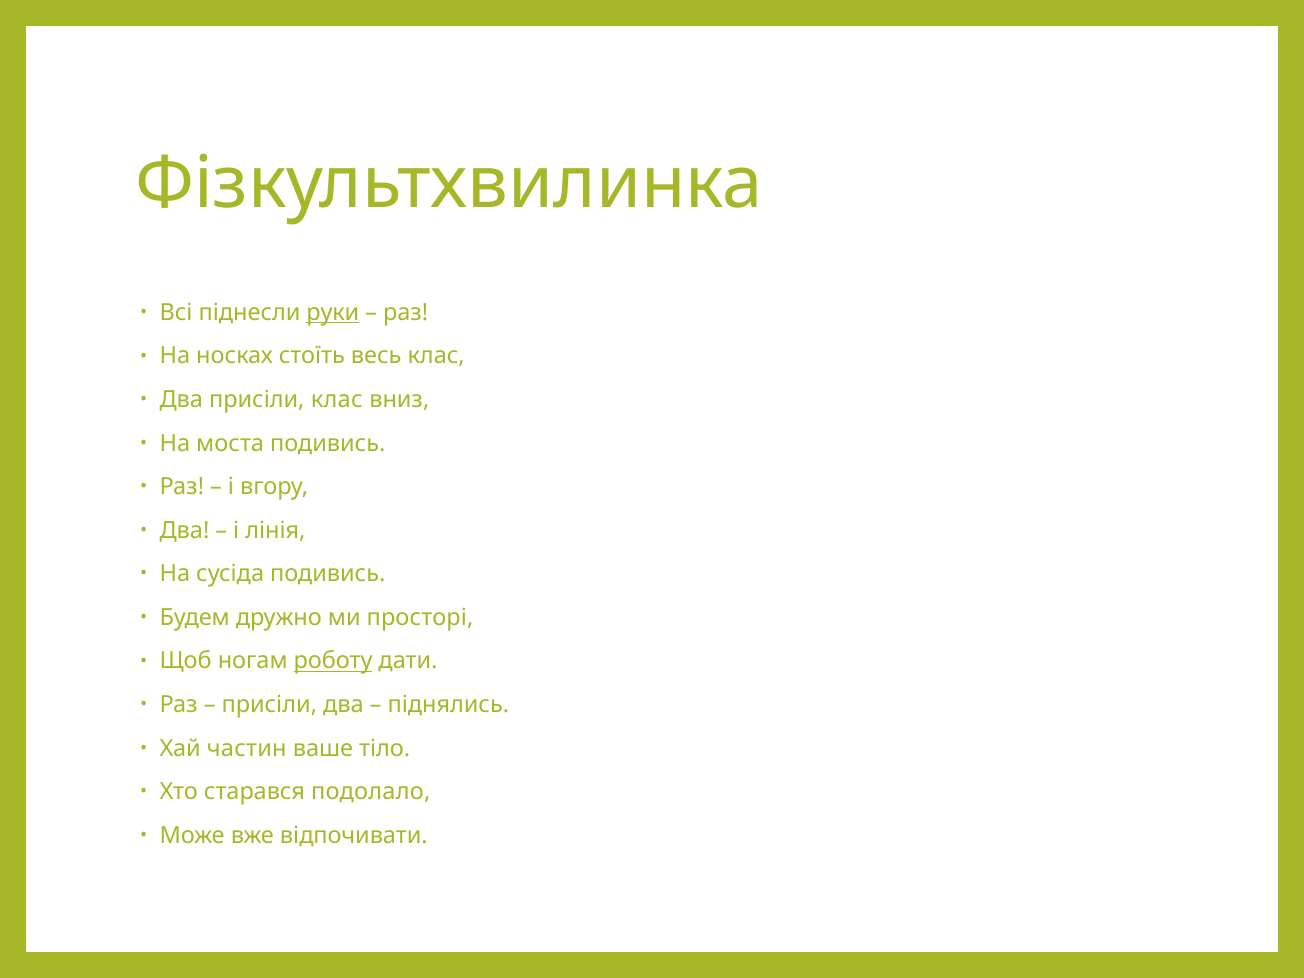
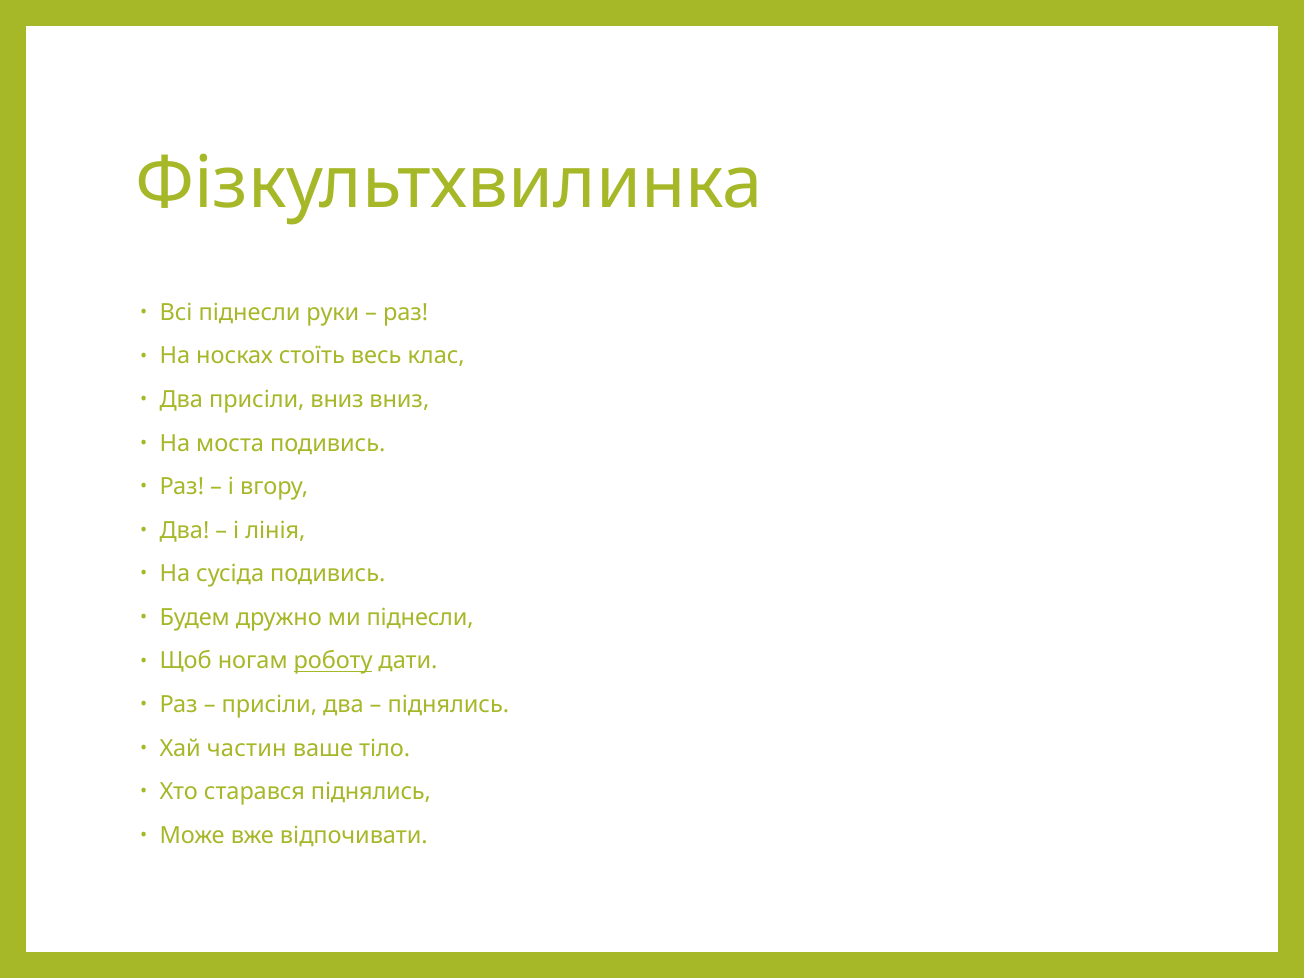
руки underline: present -> none
присіли клас: клас -> вниз
ми просторі: просторі -> піднесли
старався подолало: подолало -> піднялись
